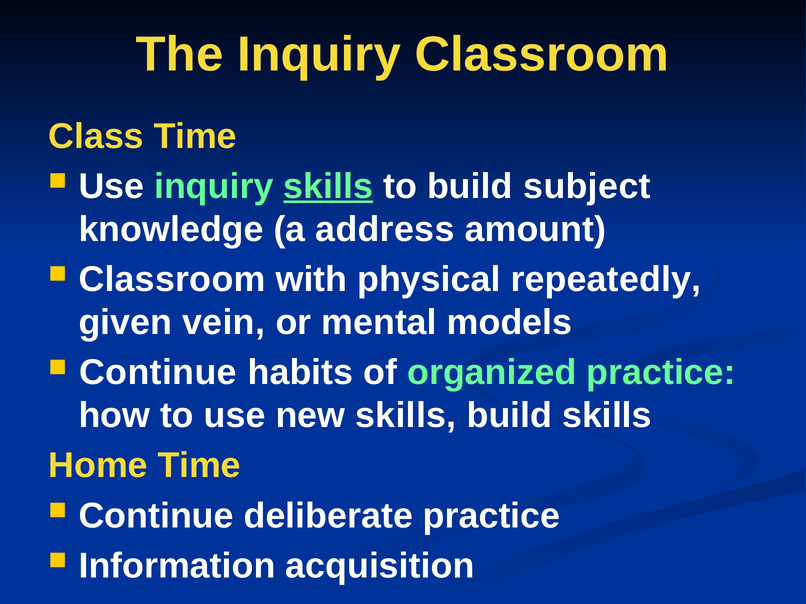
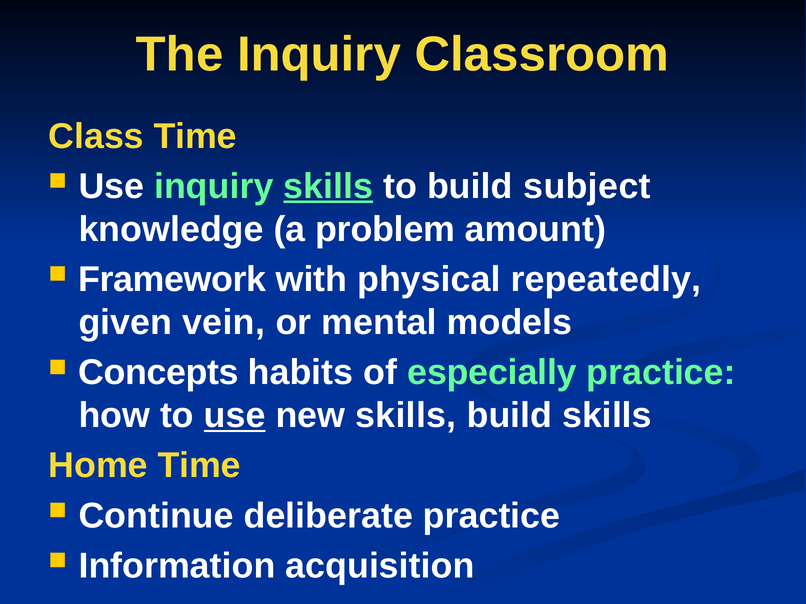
address: address -> problem
Classroom at (172, 280): Classroom -> Framework
Continue at (158, 373): Continue -> Concepts
organized: organized -> especially
use at (235, 416) underline: none -> present
